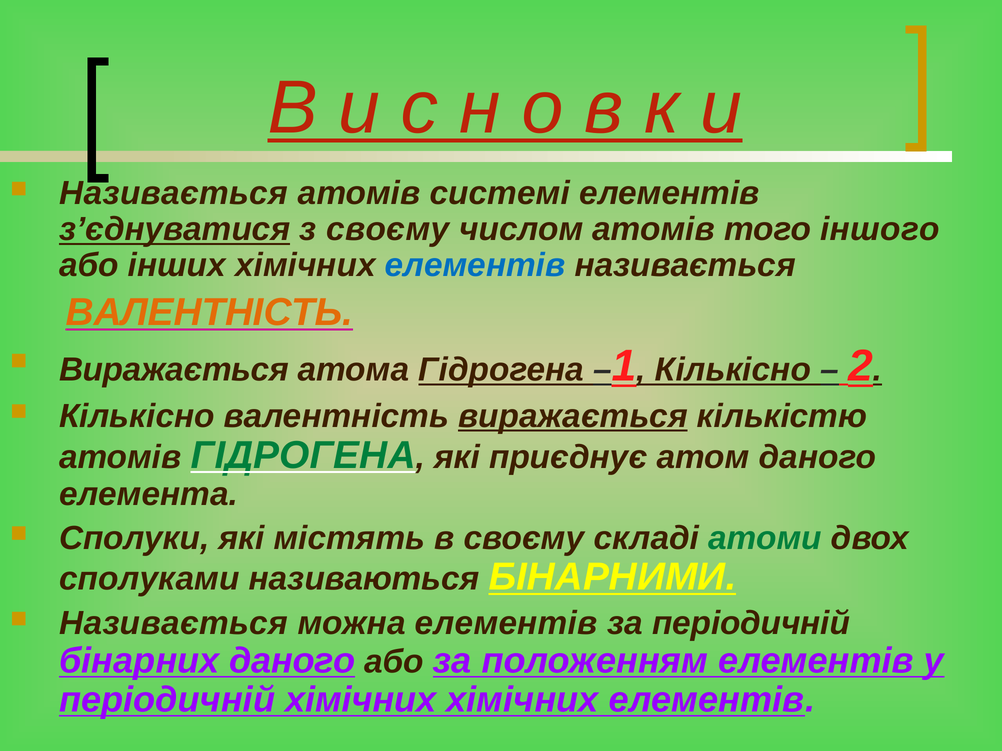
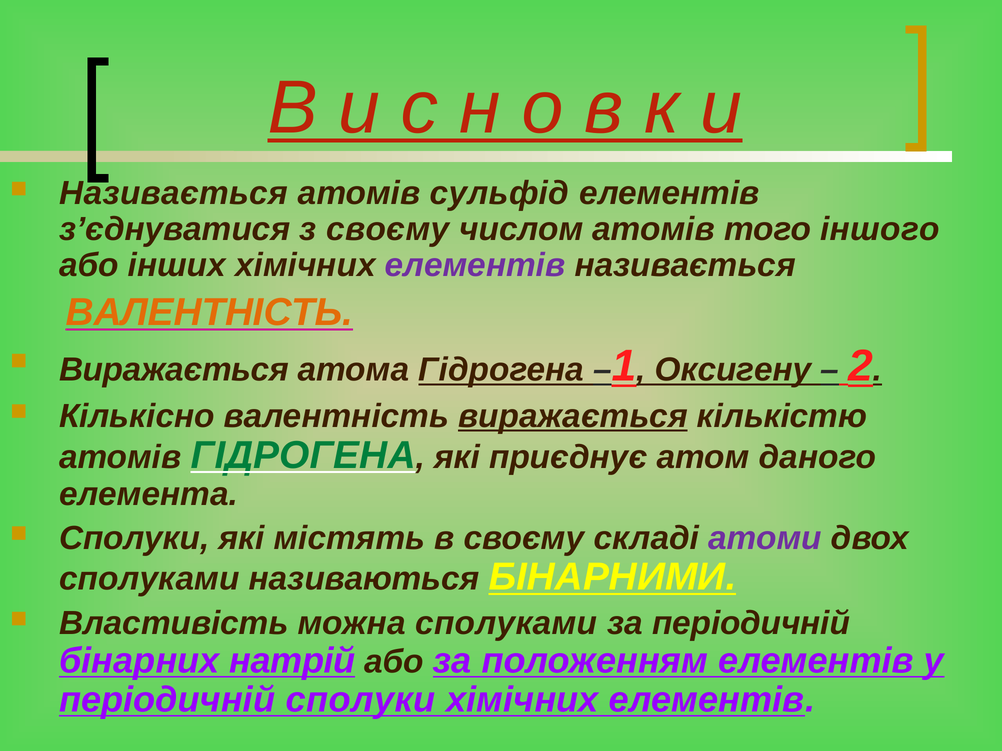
системі: системі -> сульфід
з’єднуватися underline: present -> none
елементів at (475, 266) colour: blue -> purple
Кількісно at (733, 370): Кількісно -> Оксигену
атоми colour: green -> purple
Називається at (174, 624): Називається -> Властивість
можна елементів: елементів -> сполуками
бінарних даного: даного -> натрій
періодичній хімічних: хімічних -> сполуки
